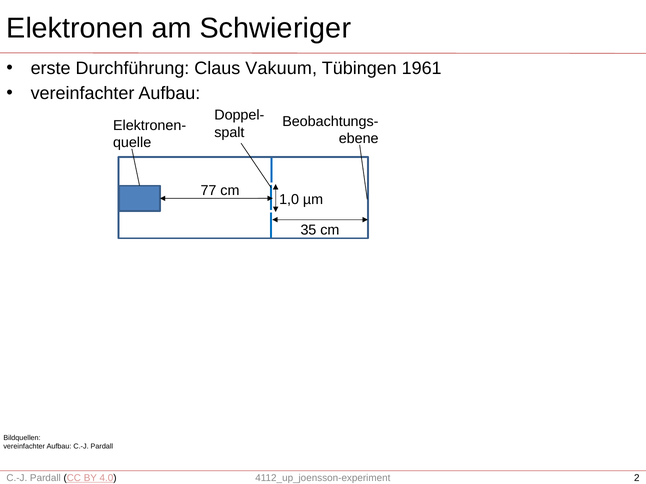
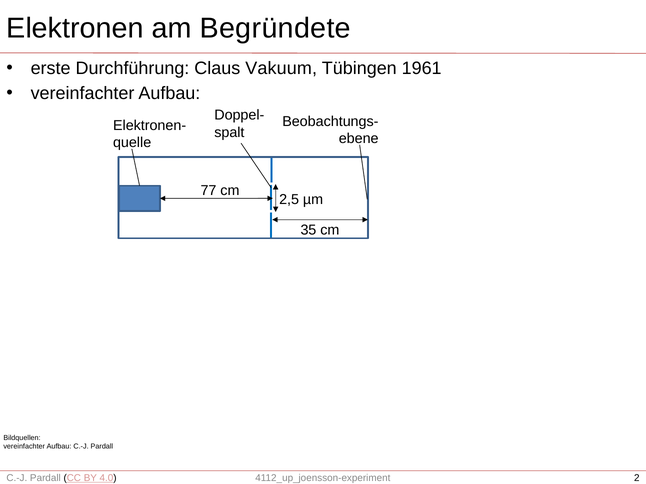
Schwieriger: Schwieriger -> Begründete
1,0: 1,0 -> 2,5
